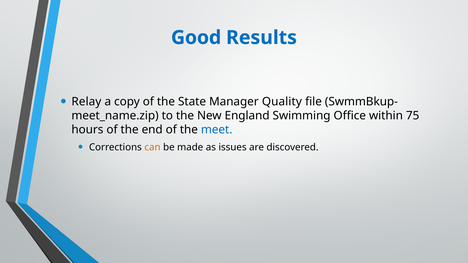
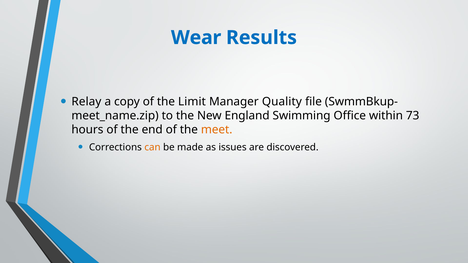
Good: Good -> Wear
State: State -> Limit
75: 75 -> 73
meet colour: blue -> orange
